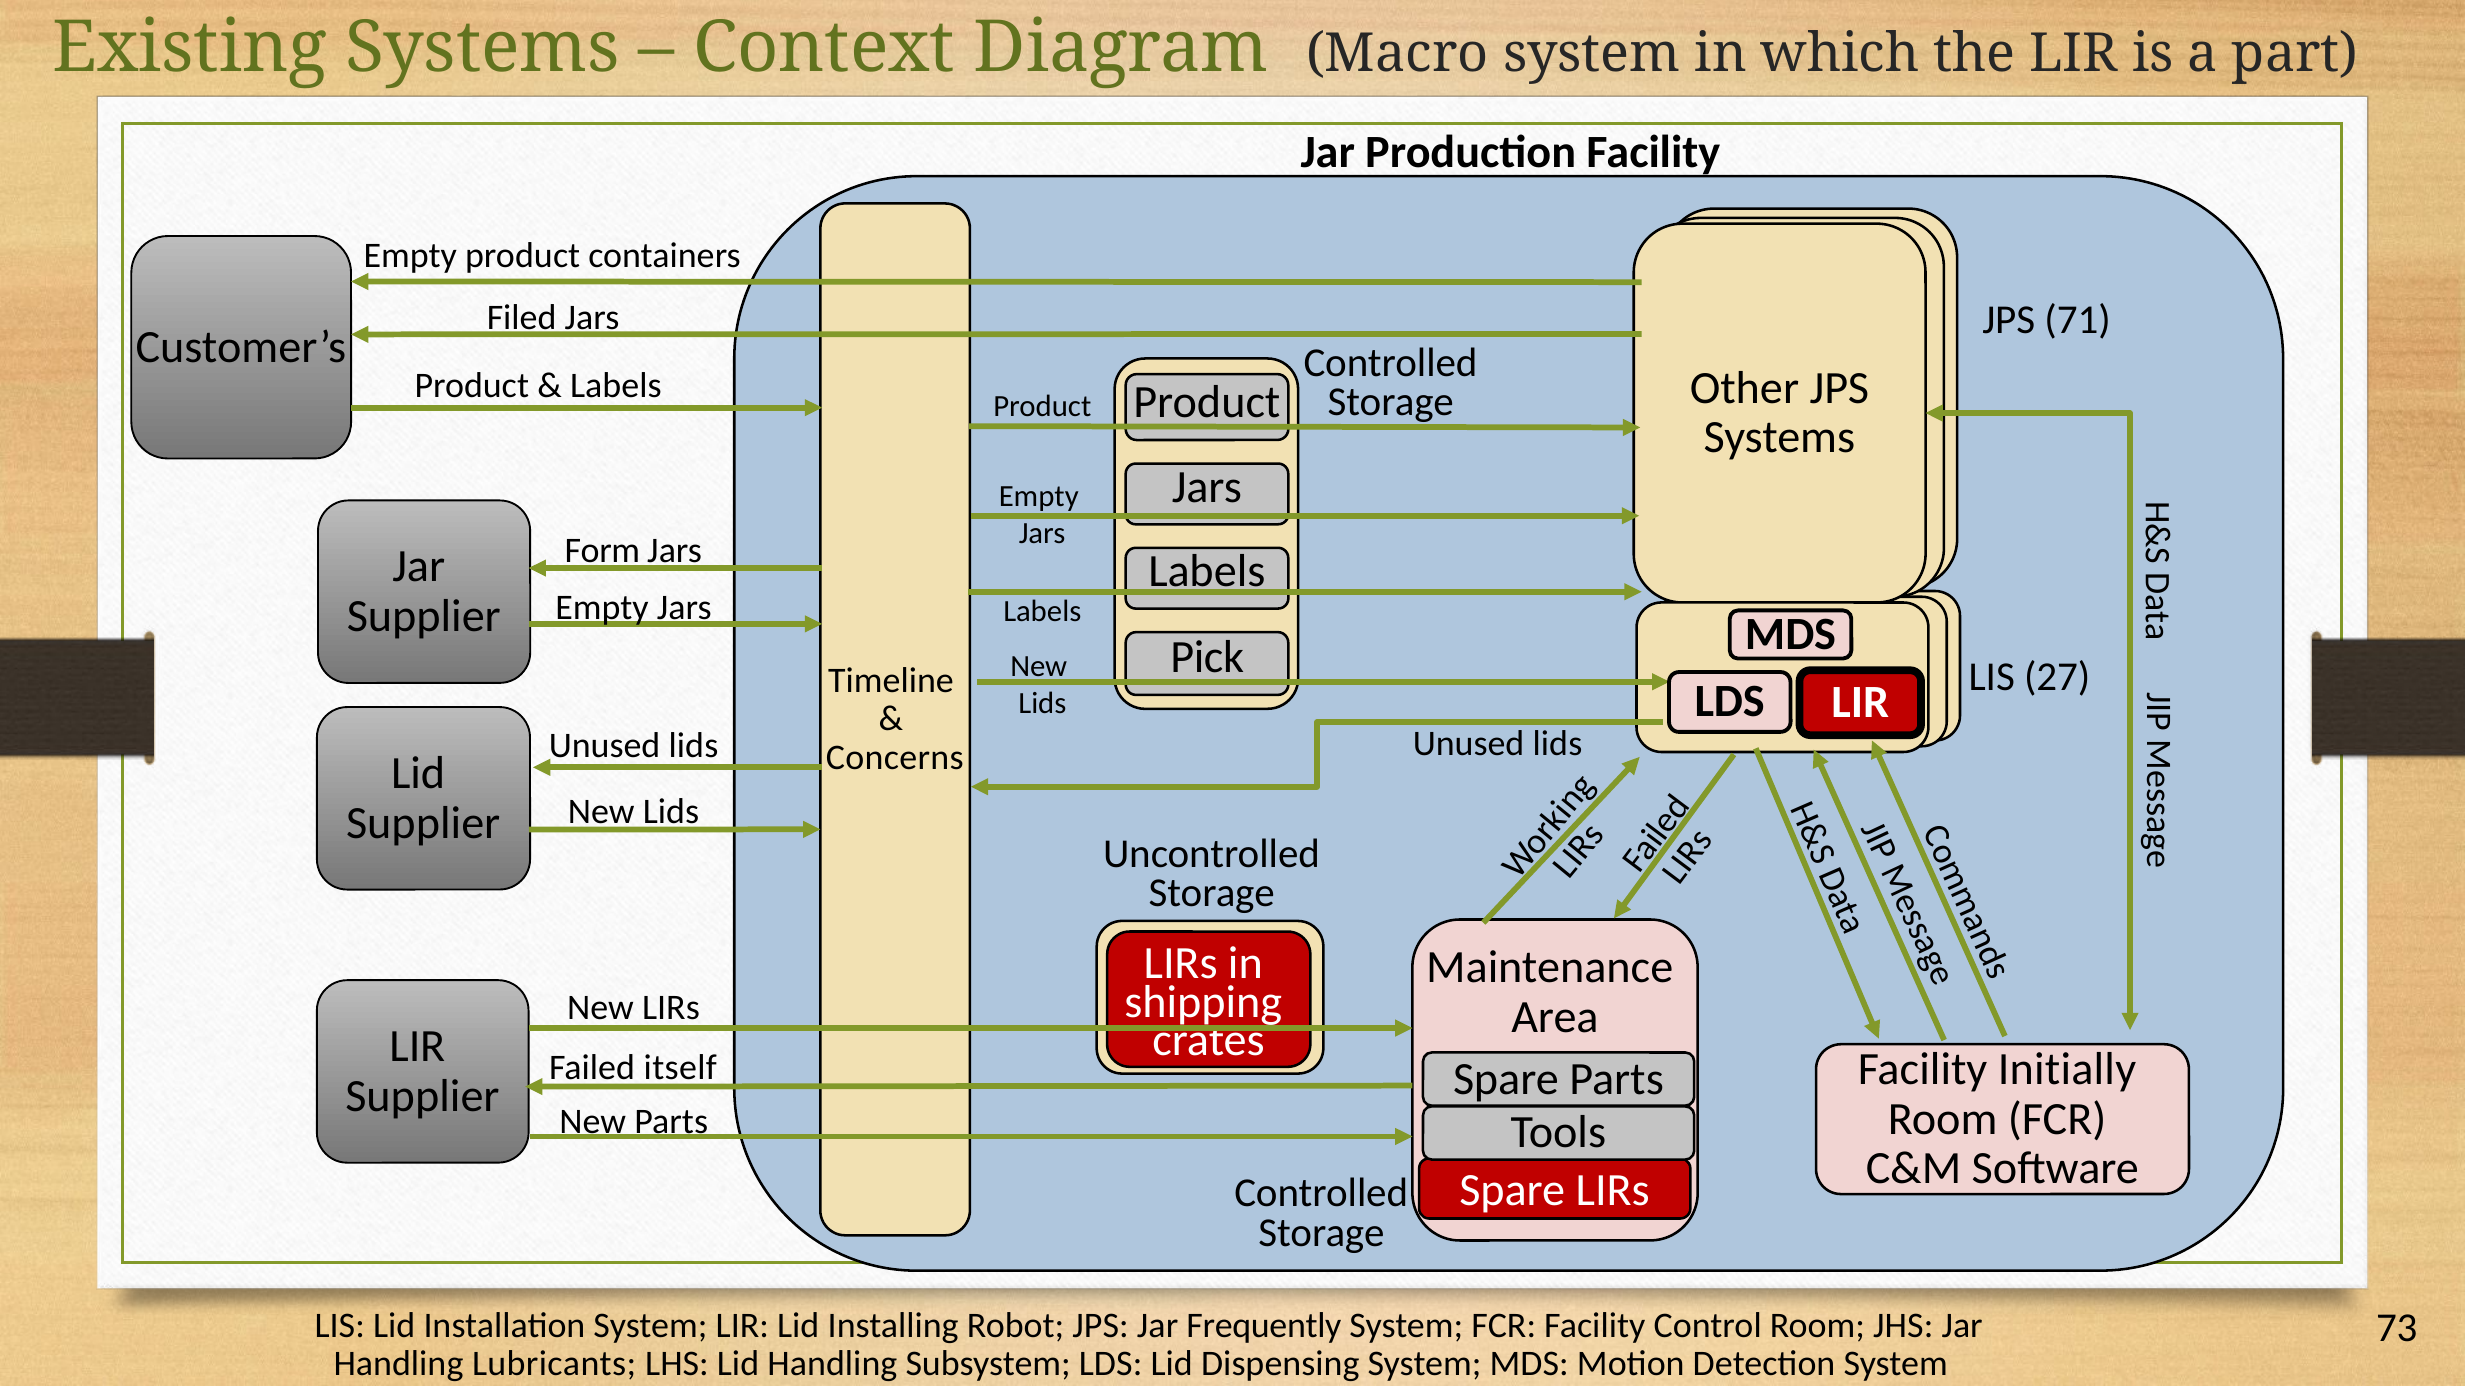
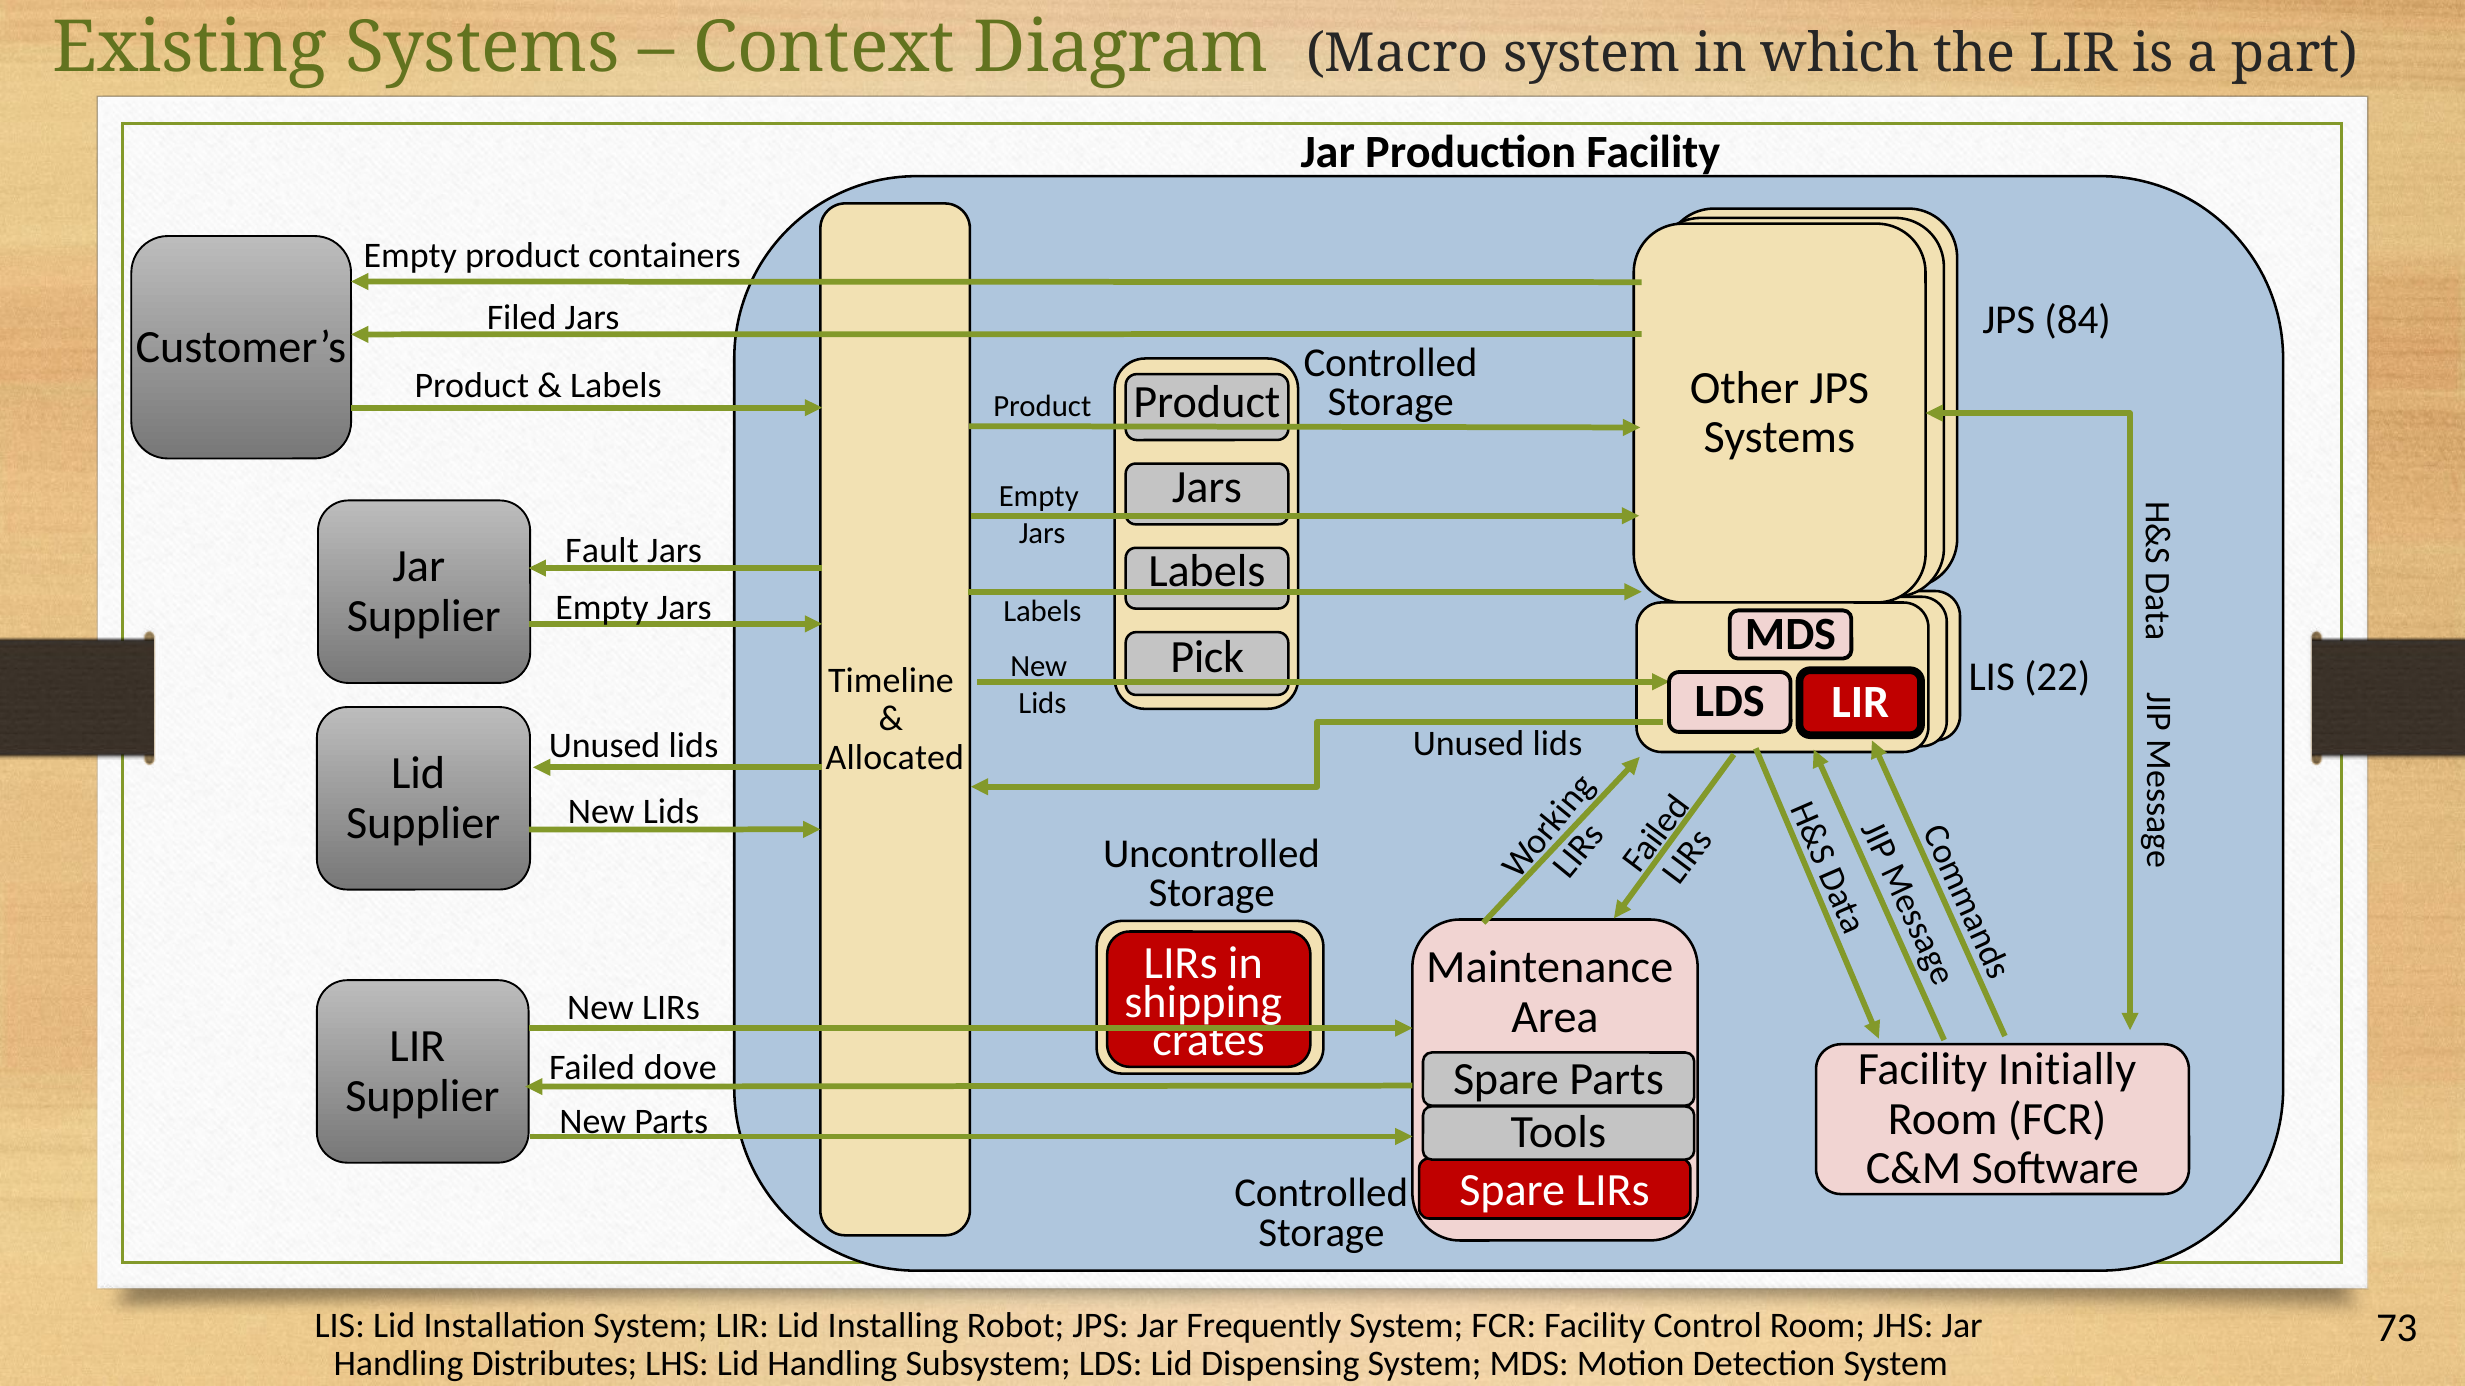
71: 71 -> 84
Form: Form -> Fault
27: 27 -> 22
Concerns: Concerns -> Allocated
itself: itself -> dove
Lubricants: Lubricants -> Distributes
